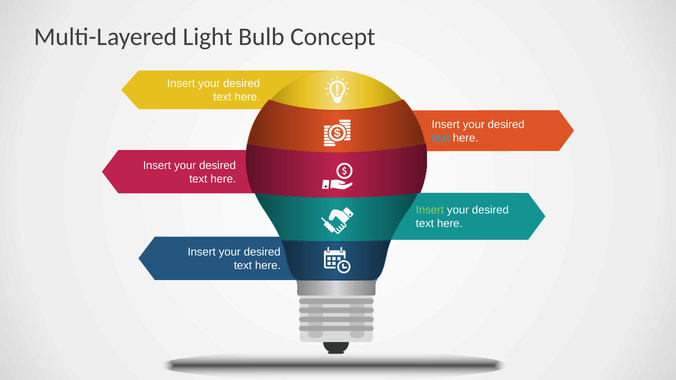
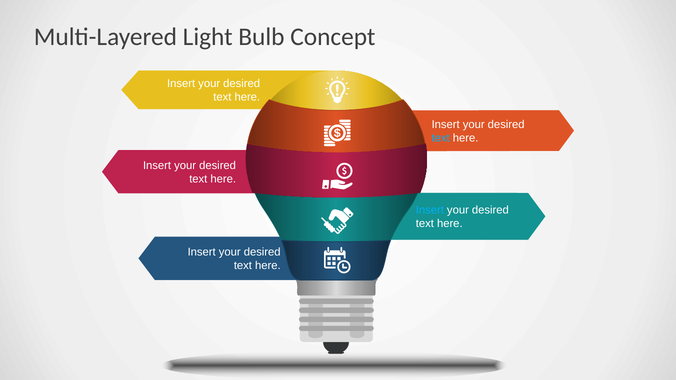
Insert at (430, 210) colour: light green -> light blue
